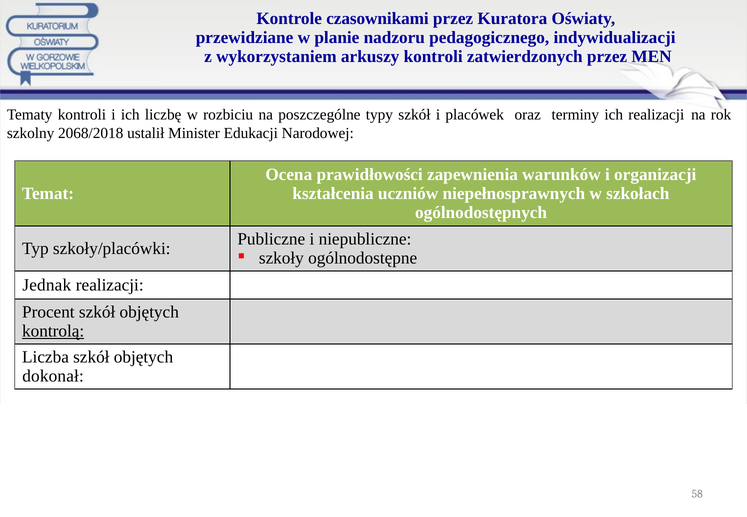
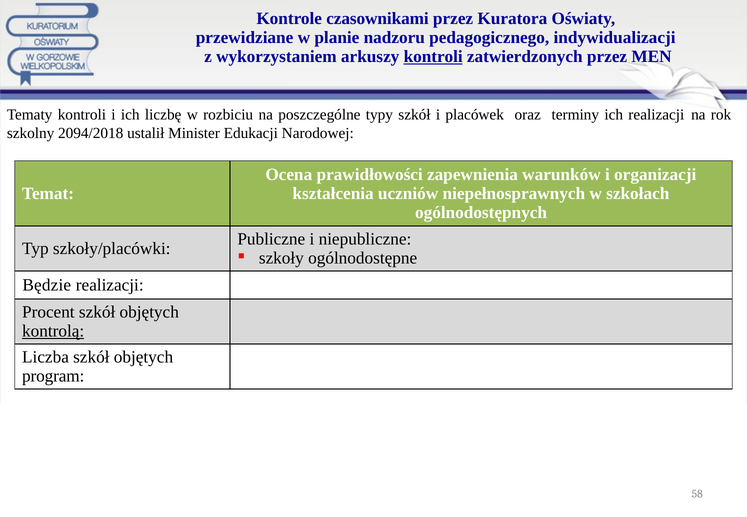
kontroli at (433, 57) underline: none -> present
2068/2018: 2068/2018 -> 2094/2018
Jednak: Jednak -> Będzie
dokonał: dokonał -> program
